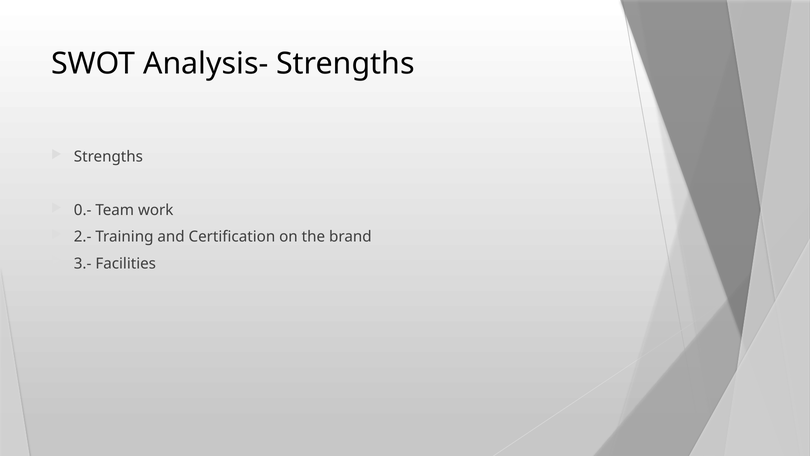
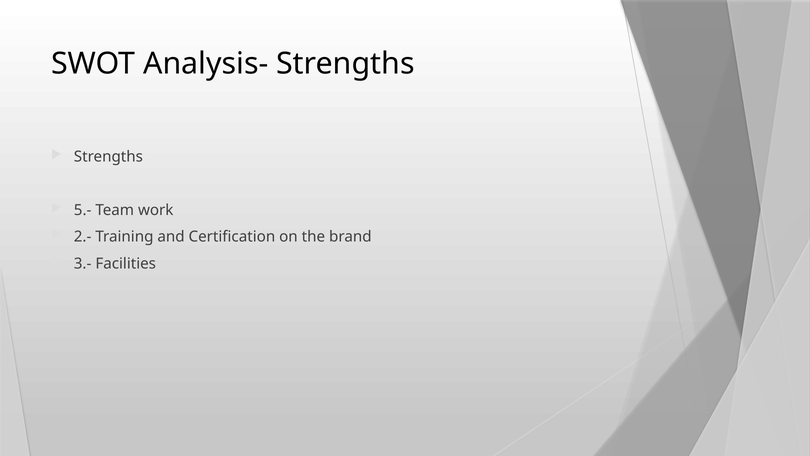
0.-: 0.- -> 5.-
